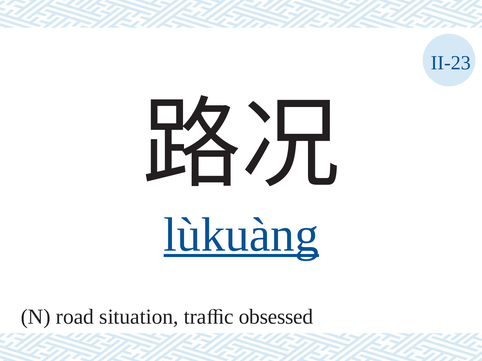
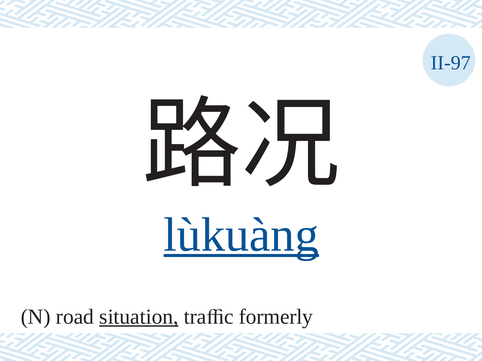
II-23: II-23 -> II-97
situation underline: none -> present
obsessed: obsessed -> formerly
